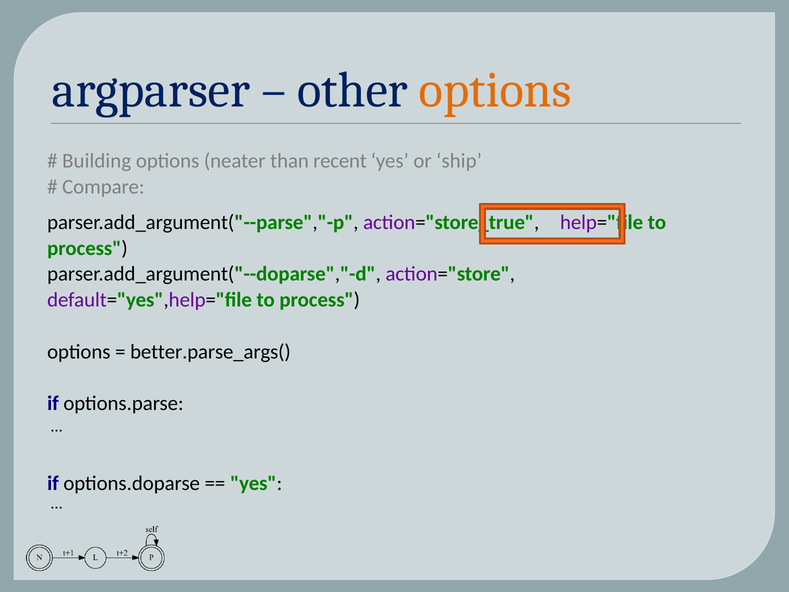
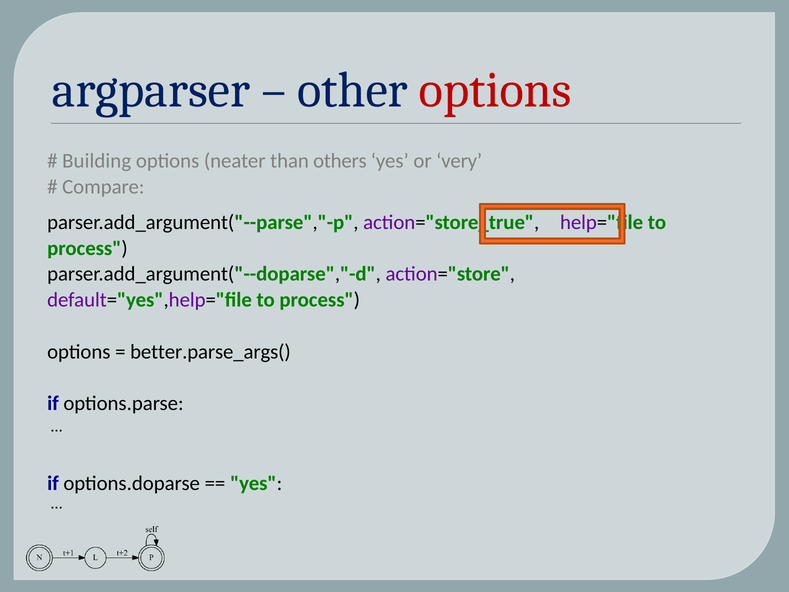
options at (495, 90) colour: orange -> red
recent: recent -> others
ship: ship -> very
